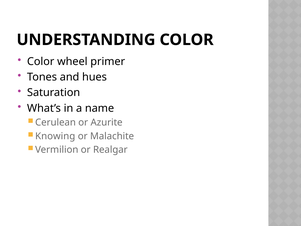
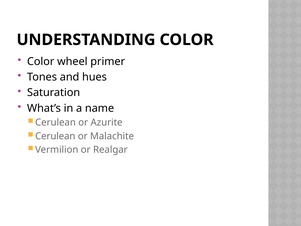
Knowing at (55, 136): Knowing -> Cerulean
